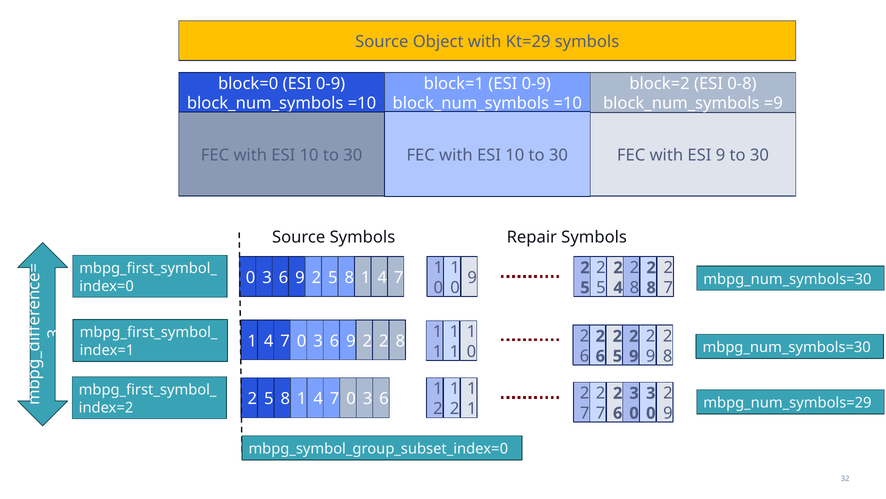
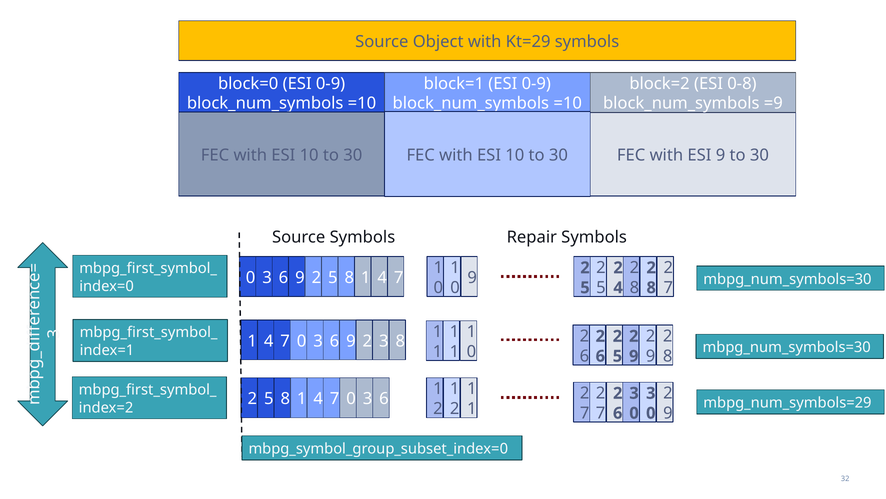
2 at (384, 341): 2 -> 3
